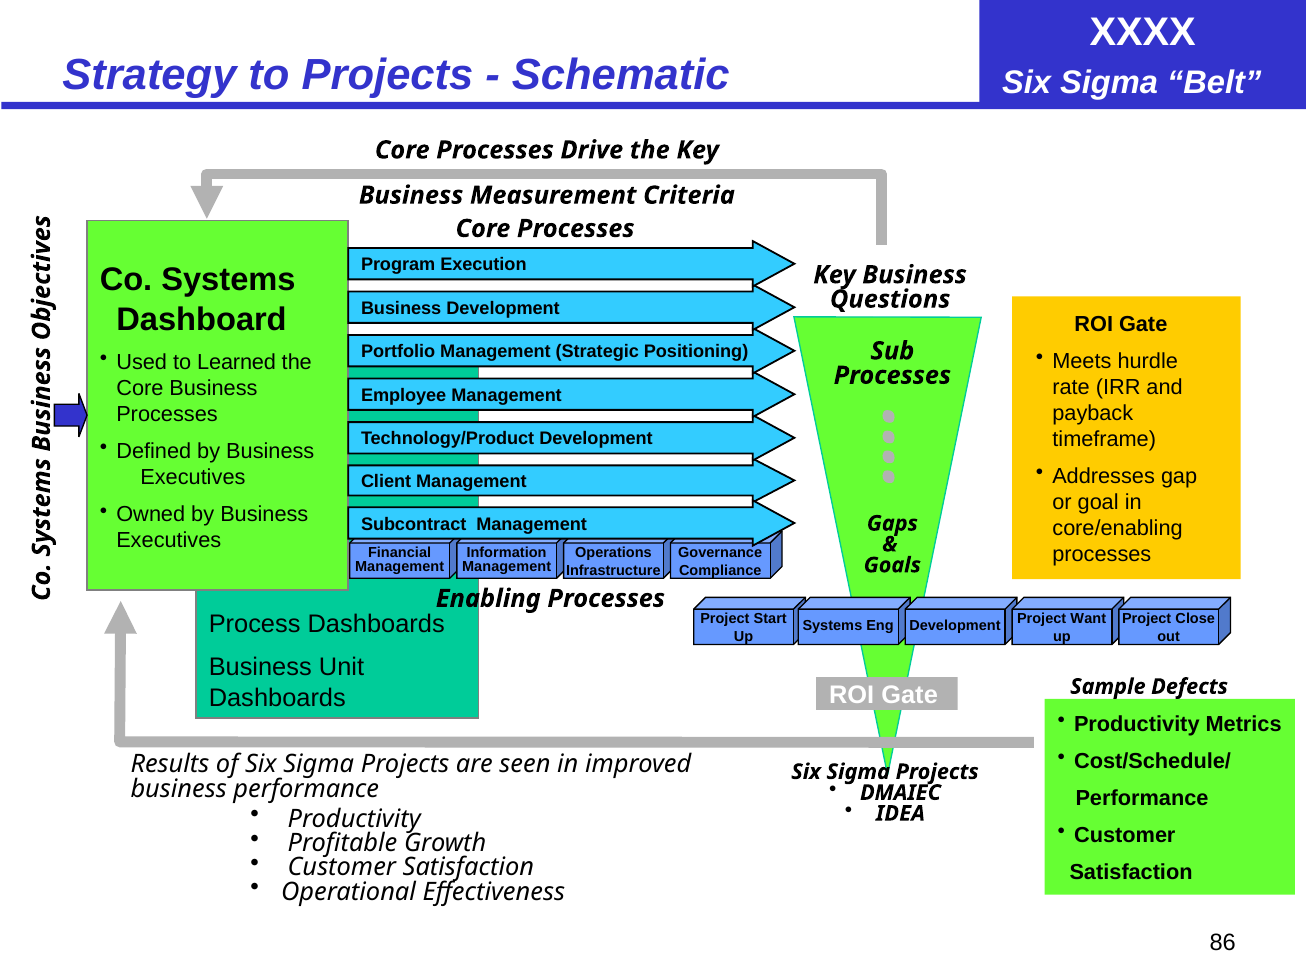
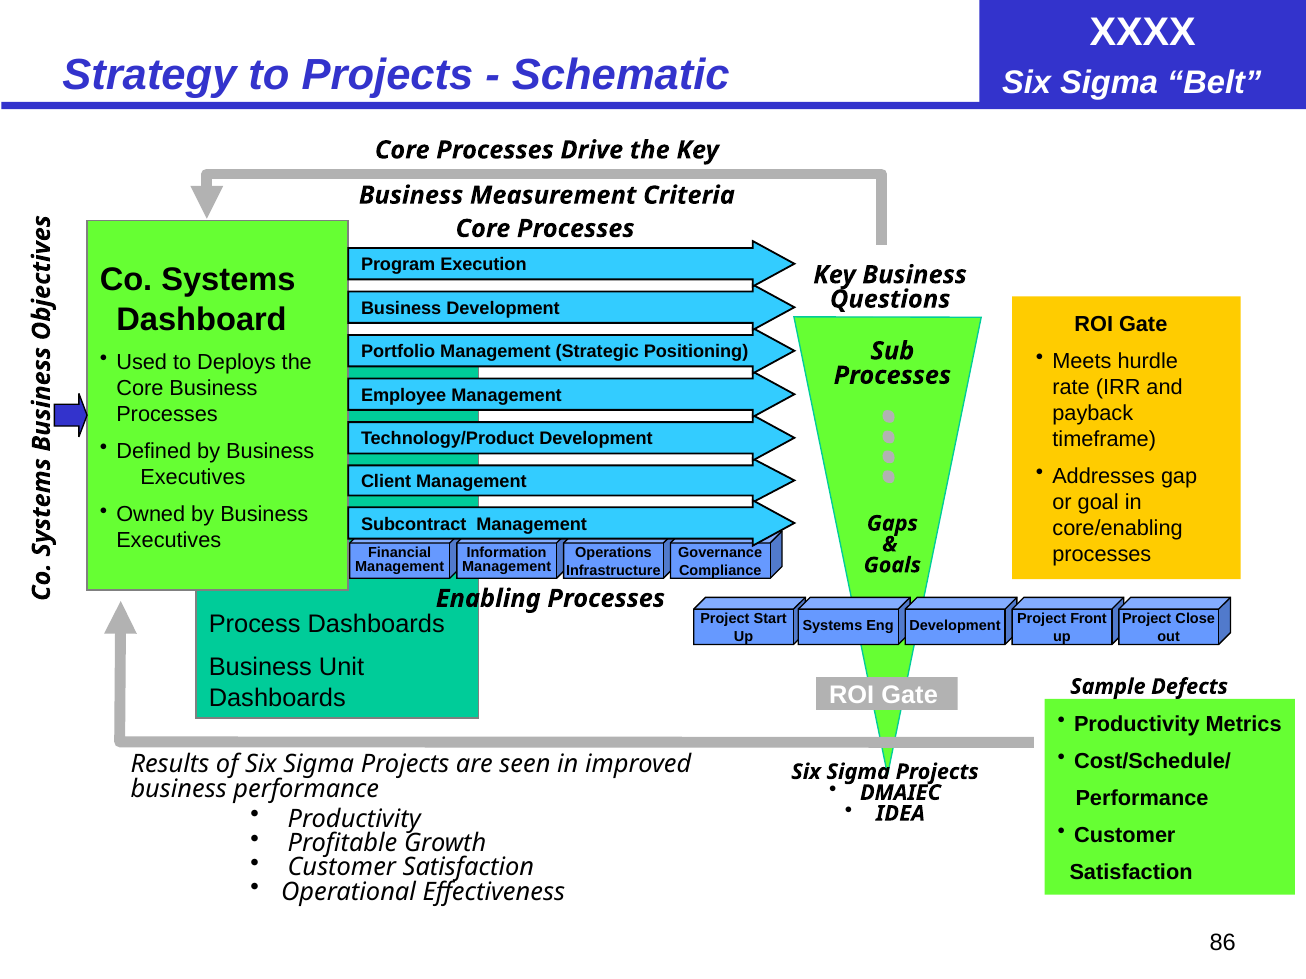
Learned: Learned -> Deploys
Want: Want -> Front
